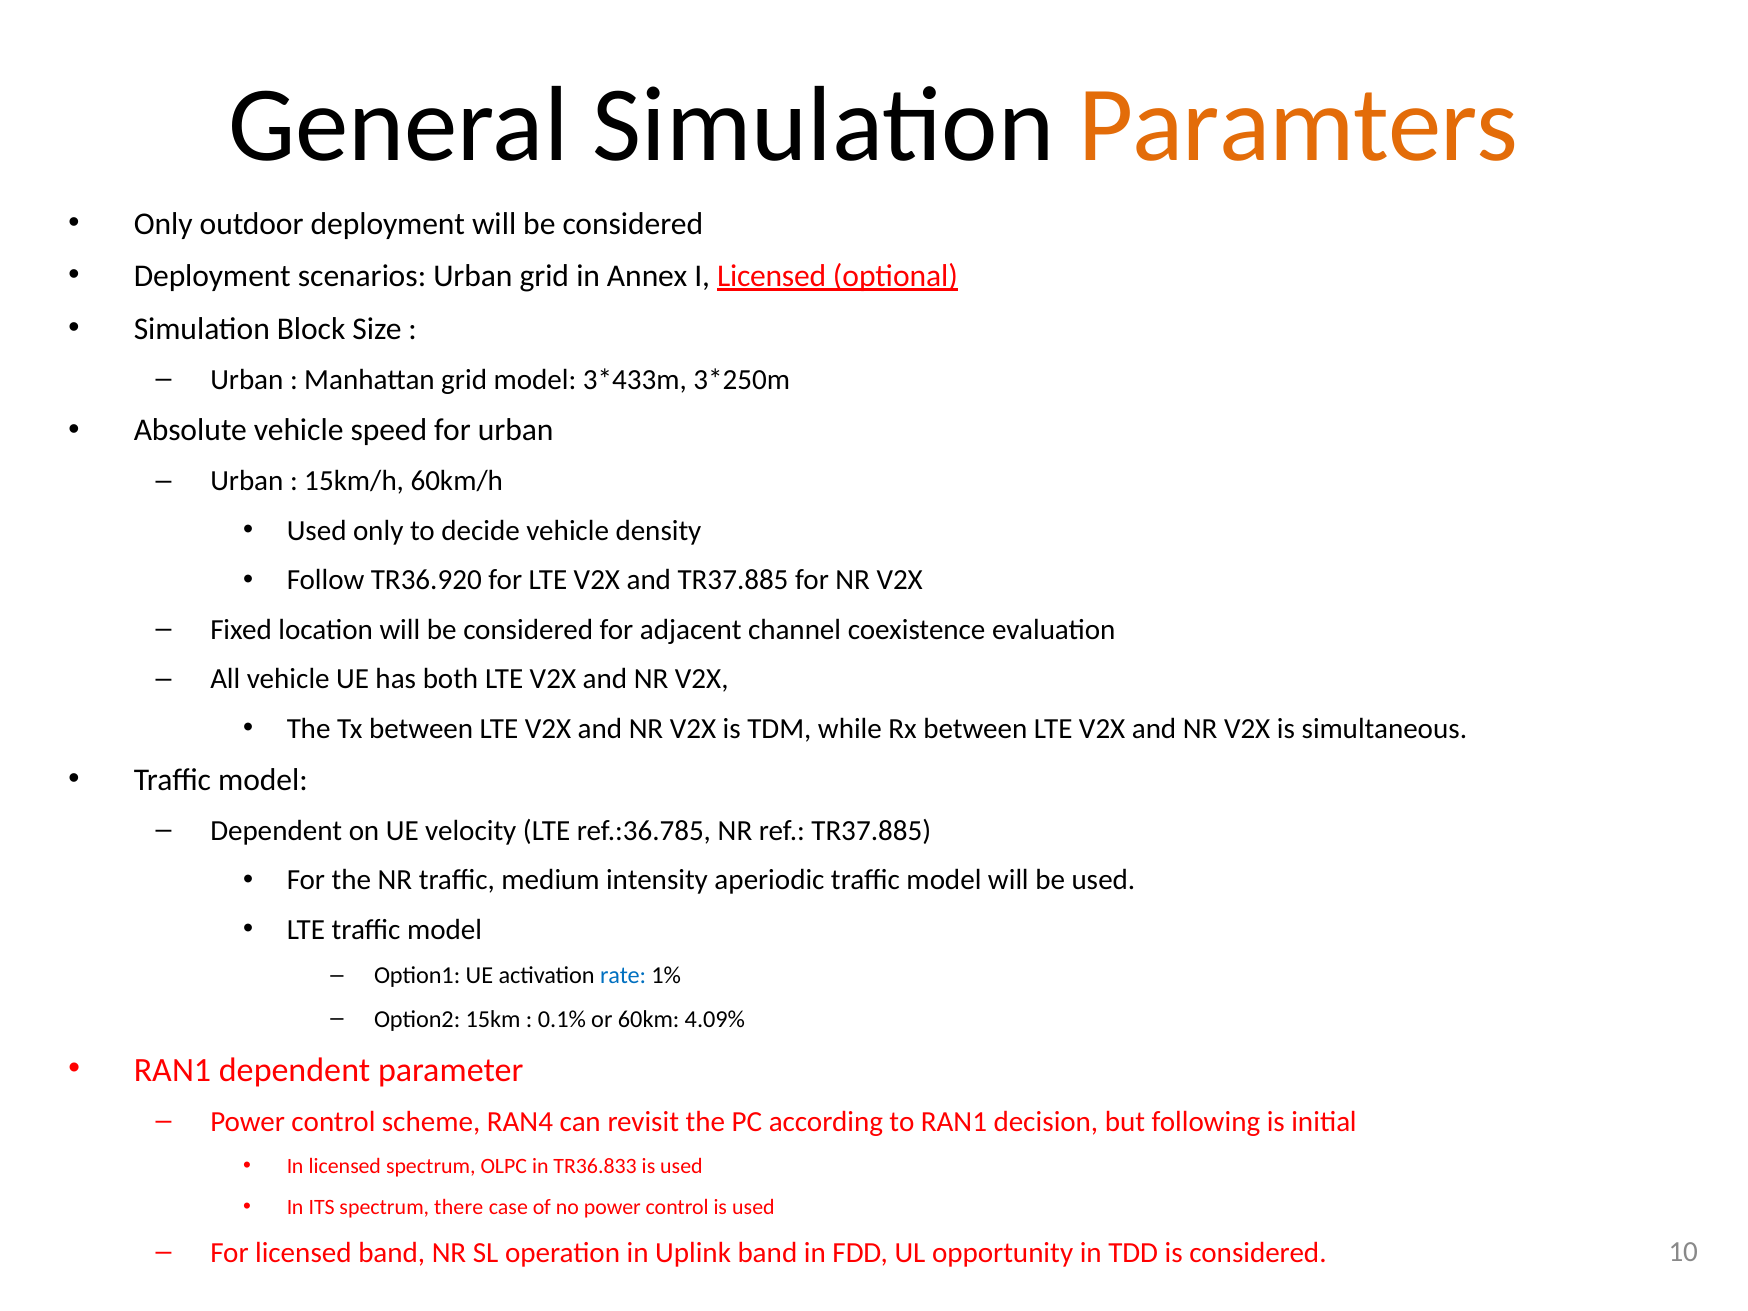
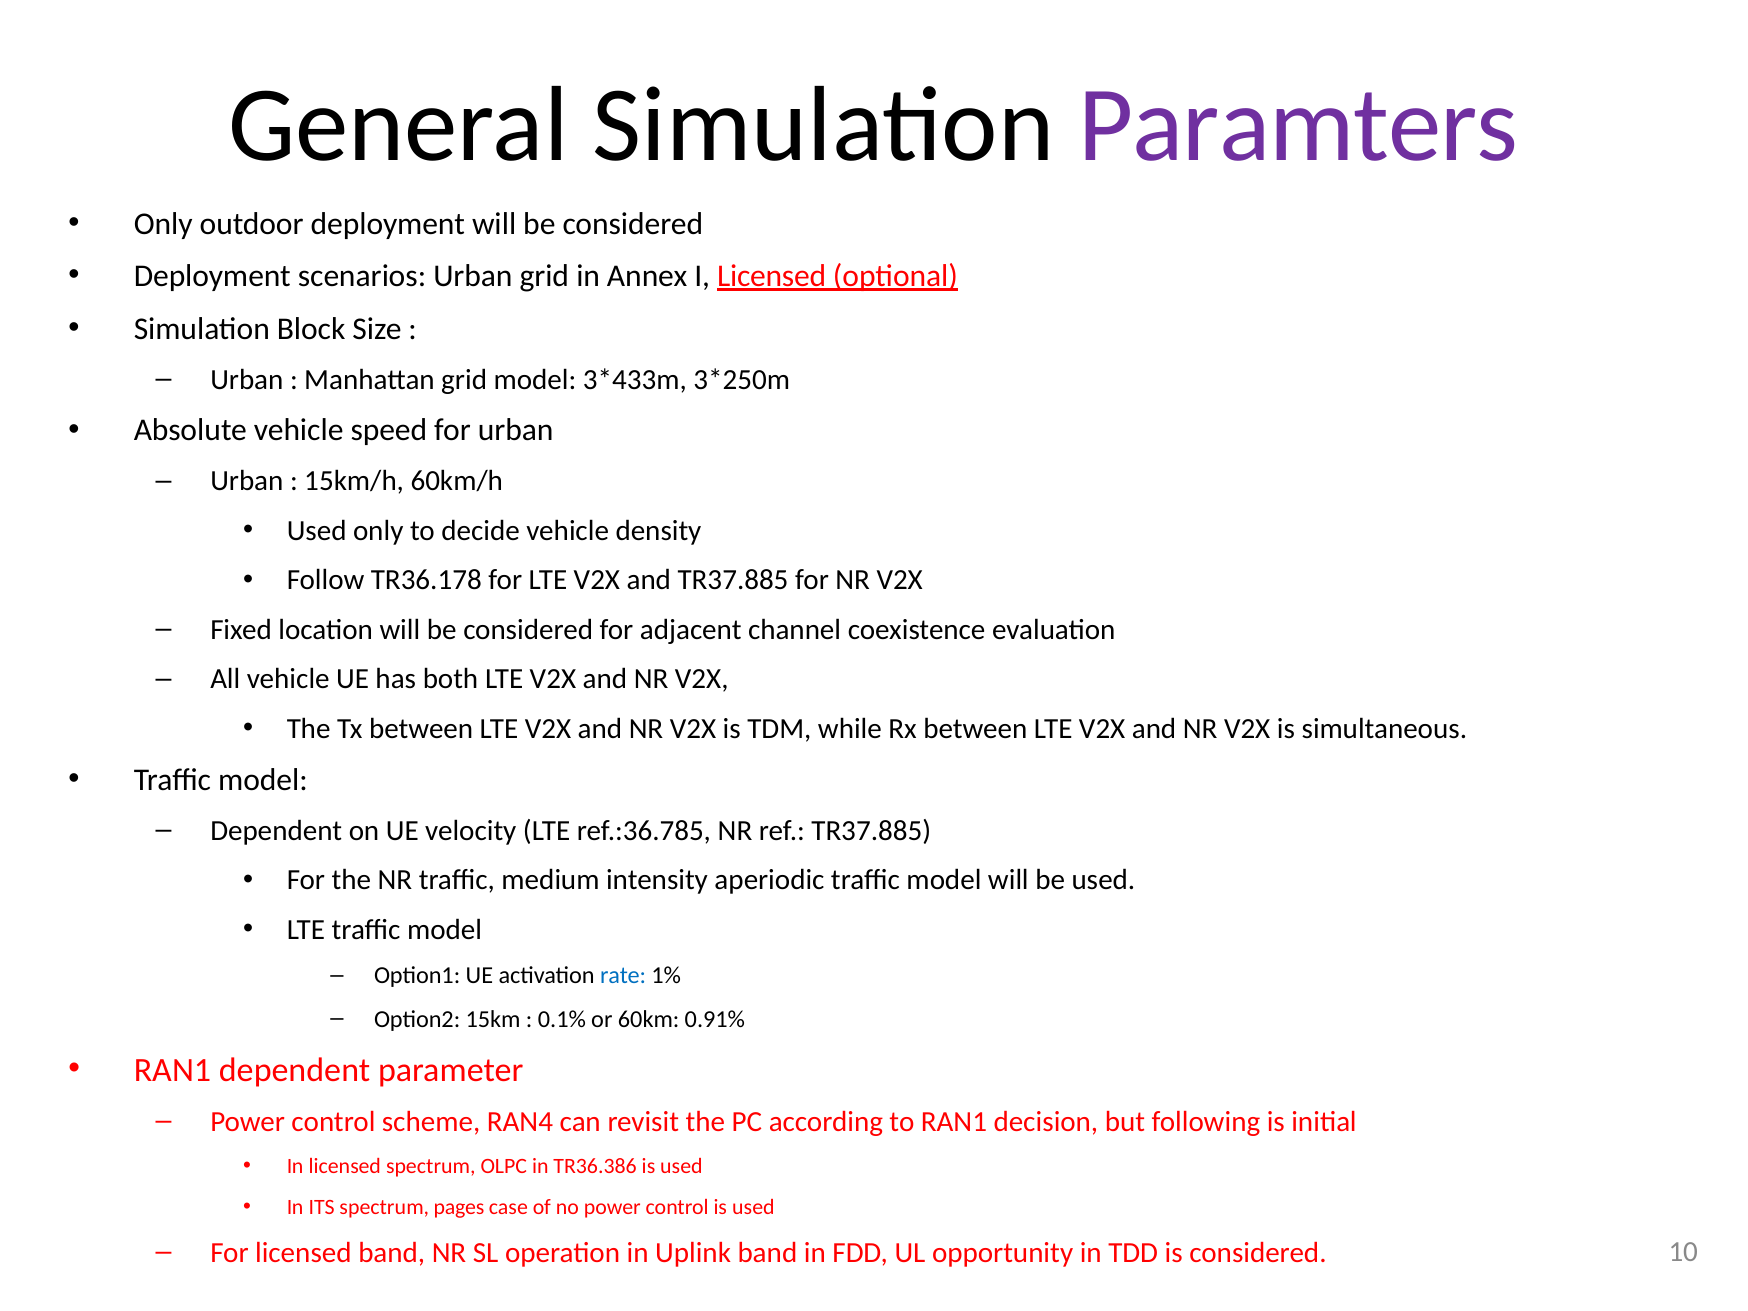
Paramters colour: orange -> purple
TR36.920: TR36.920 -> TR36.178
4.09%: 4.09% -> 0.91%
TR36.833: TR36.833 -> TR36.386
there: there -> pages
